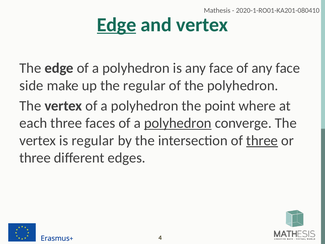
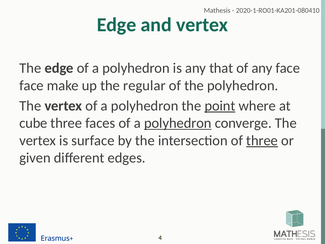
Edge at (117, 25) underline: present -> none
is any face: face -> that
side at (31, 85): side -> face
point underline: none -> present
each: each -> cube
is regular: regular -> surface
three at (35, 158): three -> given
